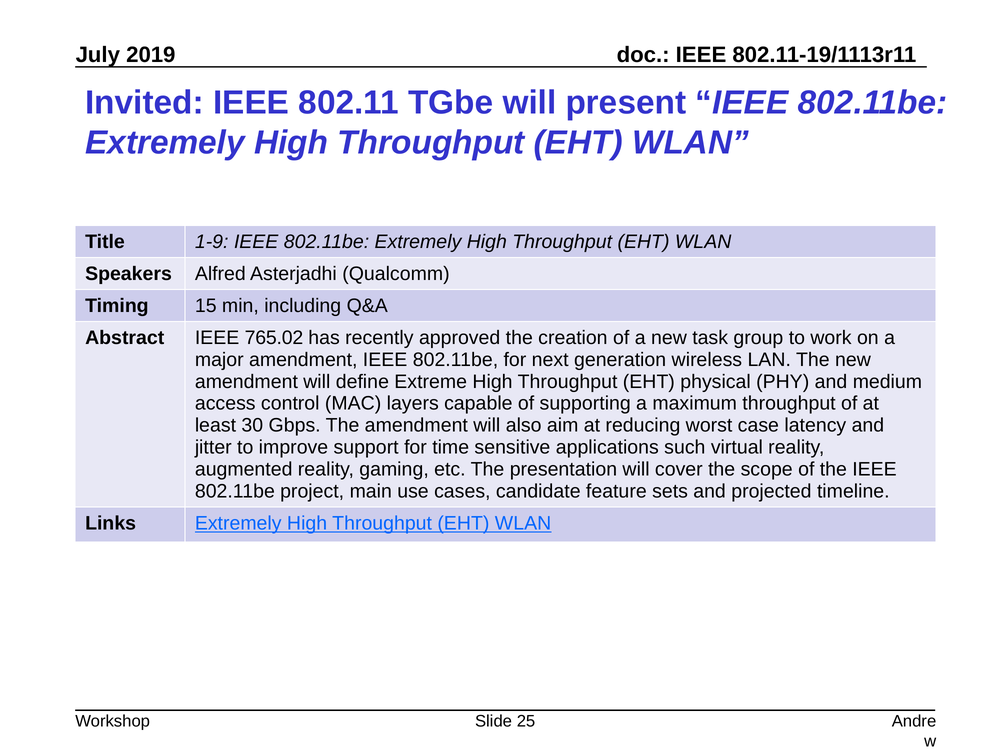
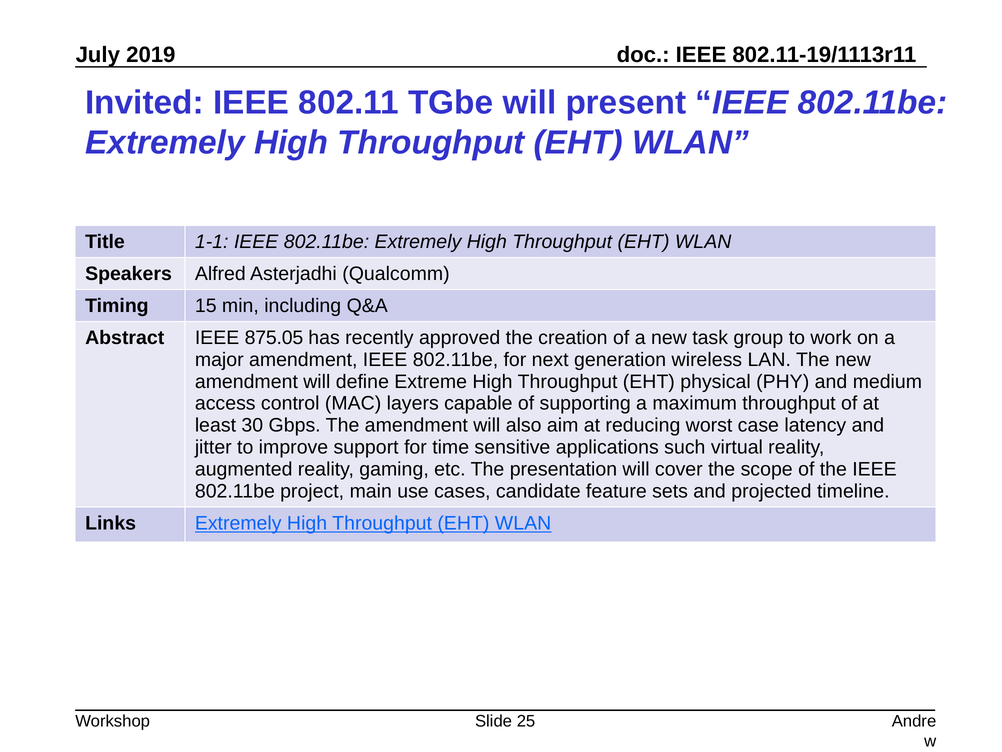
1-9: 1-9 -> 1-1
765.02: 765.02 -> 875.05
